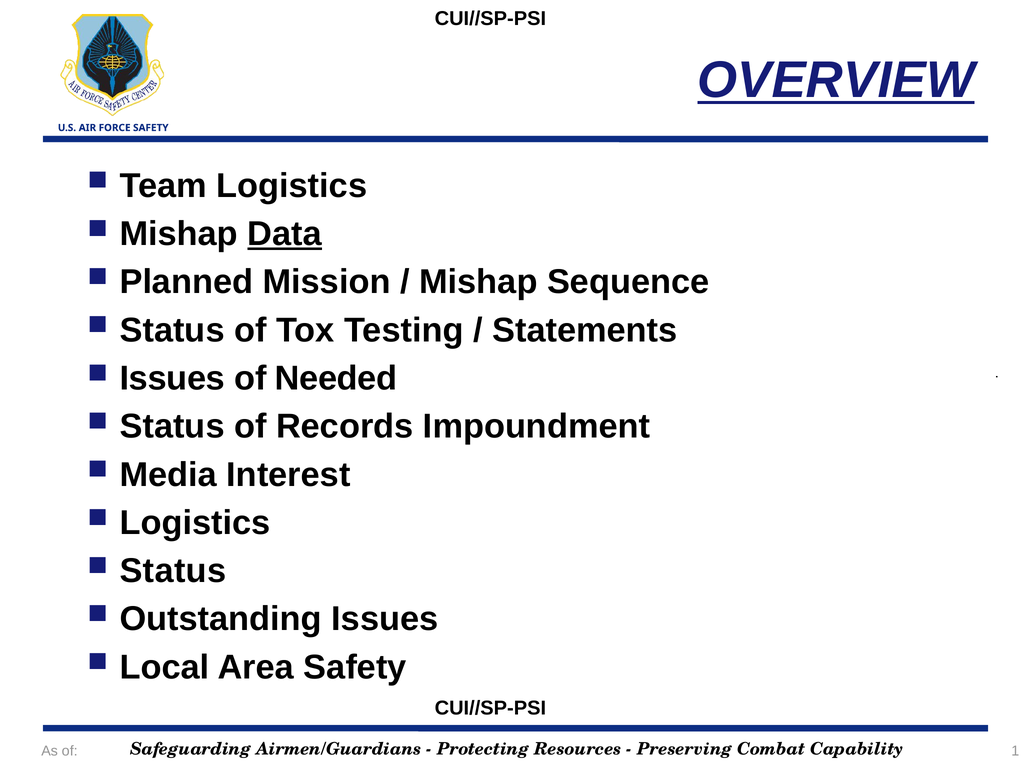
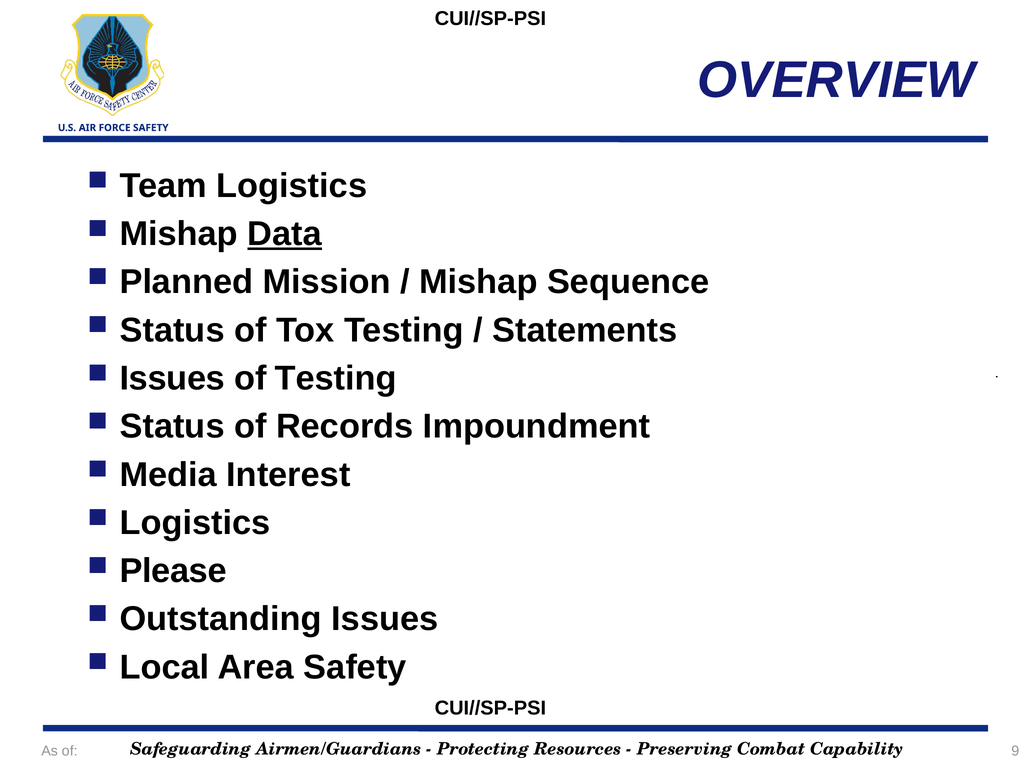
OVERVIEW underline: present -> none
of Needed: Needed -> Testing
Status at (173, 570): Status -> Please
1: 1 -> 9
